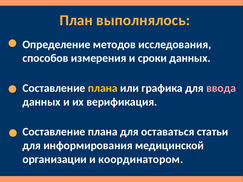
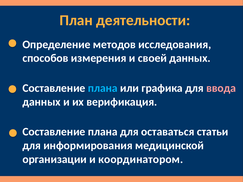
выполнялось: выполнялось -> деятельности
сроки: сроки -> своей
плана at (103, 88) colour: yellow -> light blue
